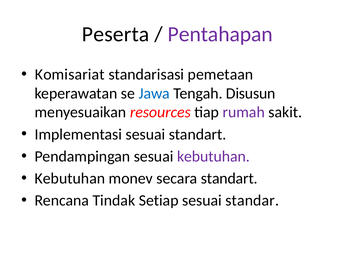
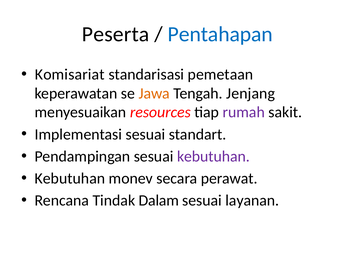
Pentahapan colour: purple -> blue
Jawa colour: blue -> orange
Disusun: Disusun -> Jenjang
secara standart: standart -> perawat
Setiap: Setiap -> Dalam
standar: standar -> layanan
